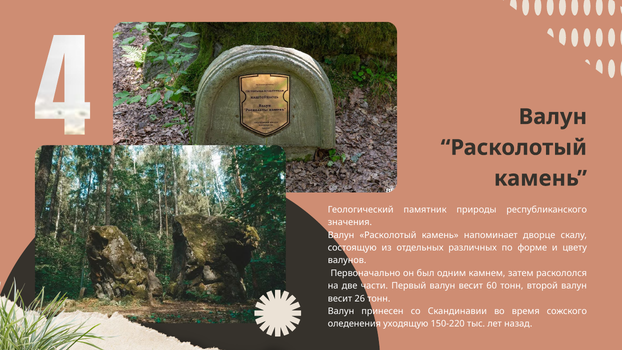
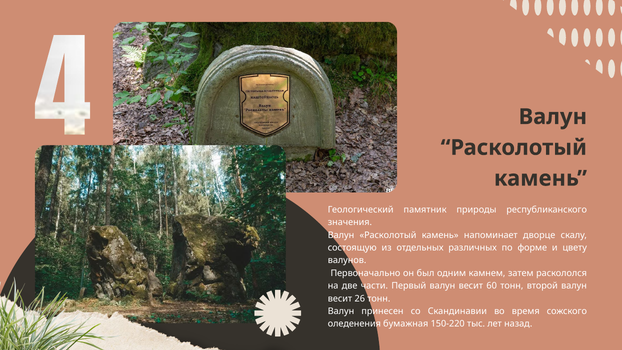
уходящую: уходящую -> бумажная
